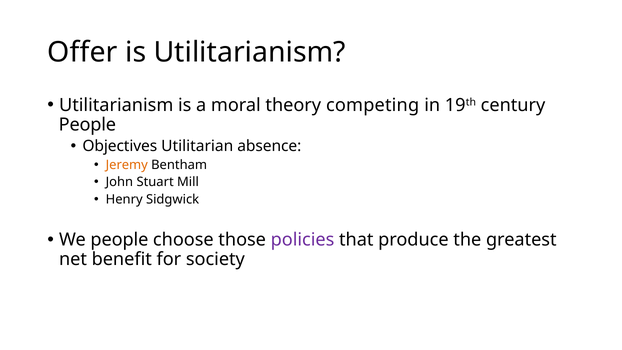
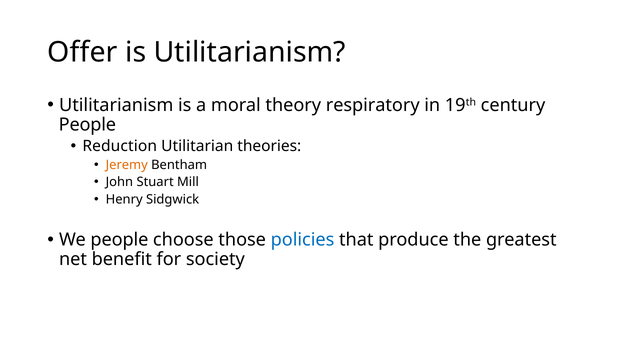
competing: competing -> respiratory
Objectives: Objectives -> Reduction
absence: absence -> theories
policies colour: purple -> blue
